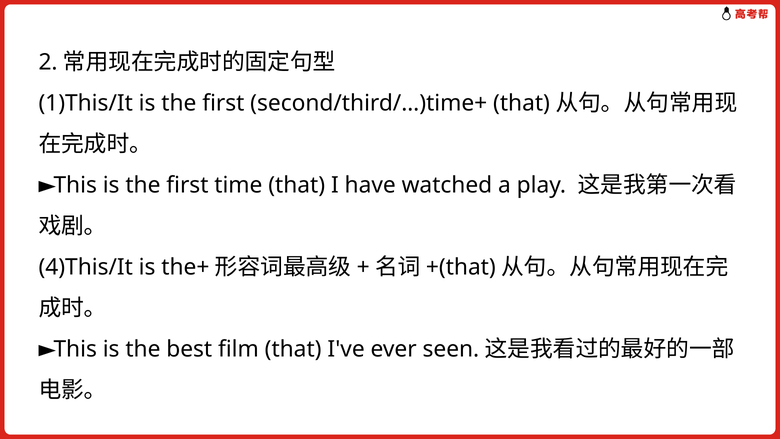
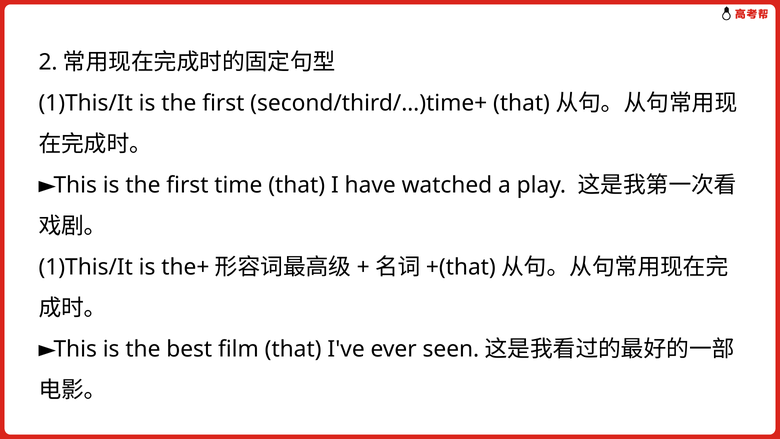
4)This/It at (86, 267): 4)This/It -> 1)This/It
